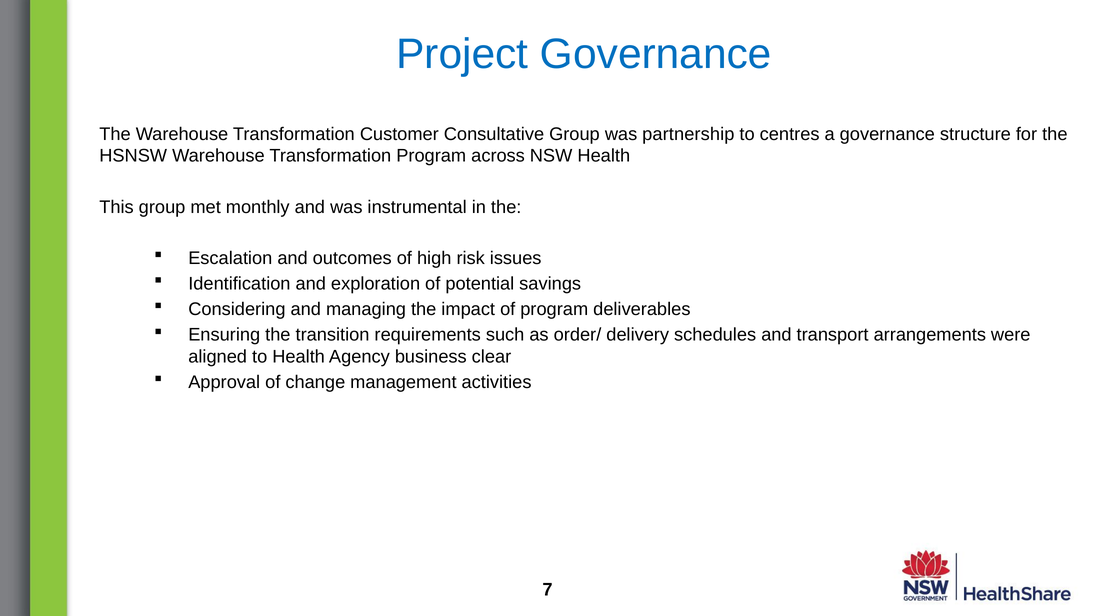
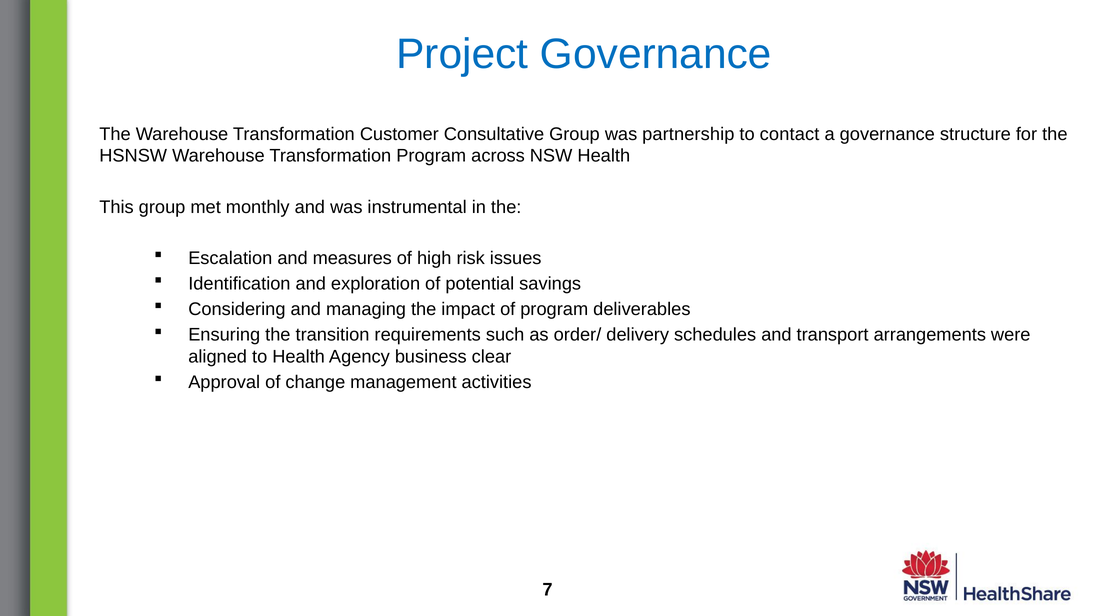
centres: centres -> contact
outcomes: outcomes -> measures
